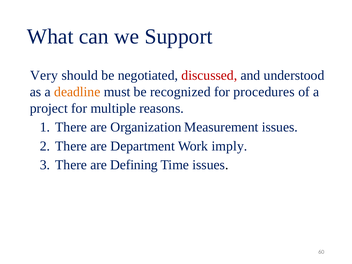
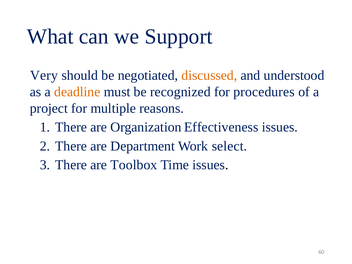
discussed colour: red -> orange
Measurement: Measurement -> Effectiveness
imply: imply -> select
Defining: Defining -> Toolbox
